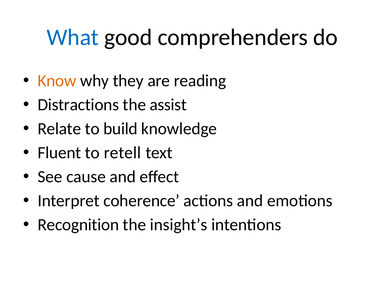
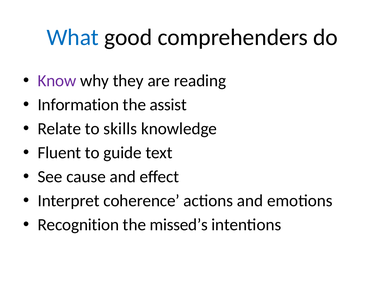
Know colour: orange -> purple
Distractions: Distractions -> Information
build: build -> skills
retell: retell -> guide
insight’s: insight’s -> missed’s
